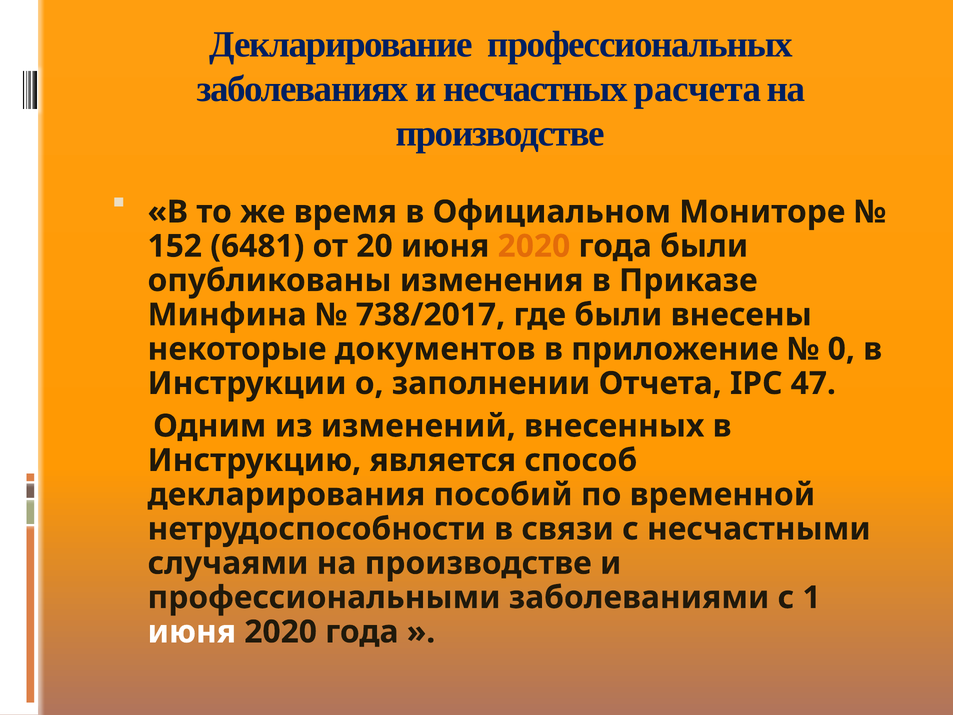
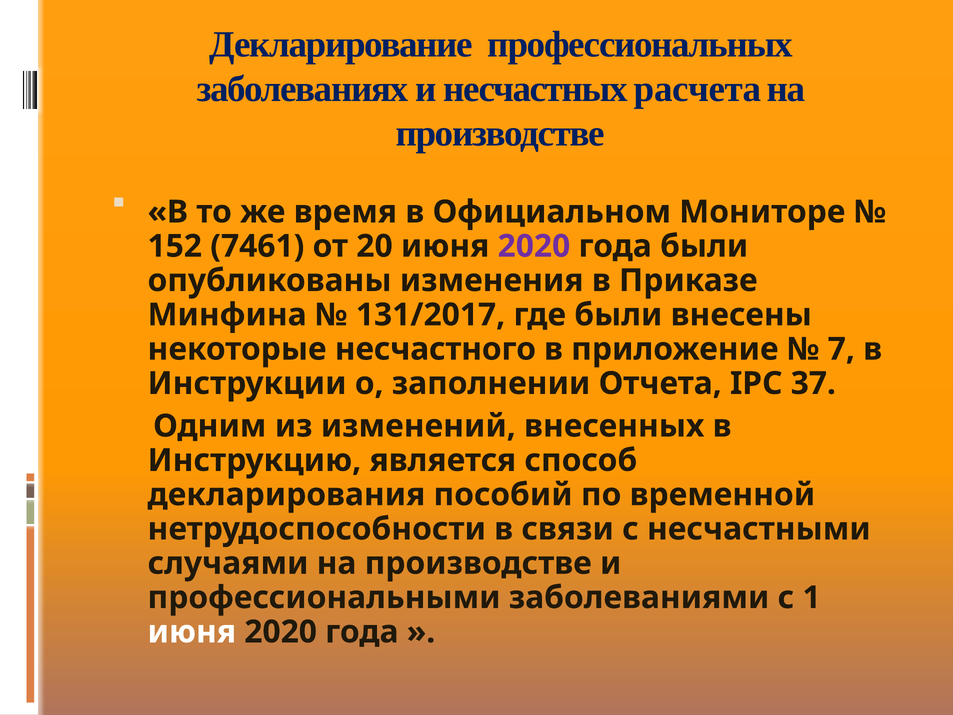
6481: 6481 -> 7461
2020 at (534, 246) colour: orange -> purple
738/2017: 738/2017 -> 131/2017
документов: документов -> несчастного
0: 0 -> 7
47: 47 -> 37
